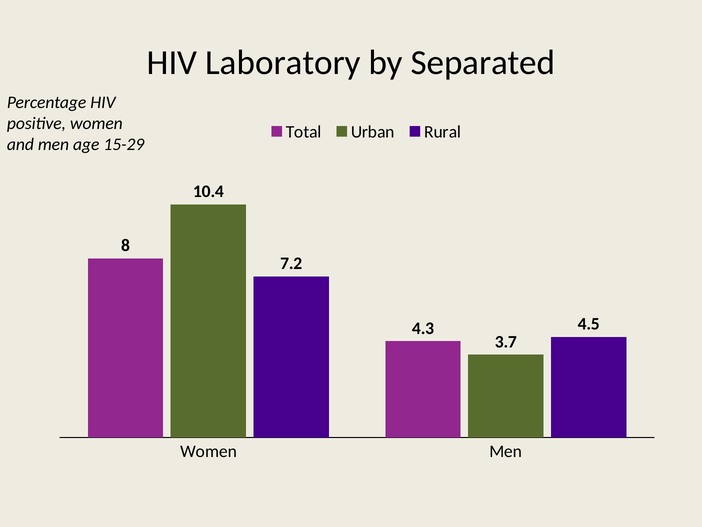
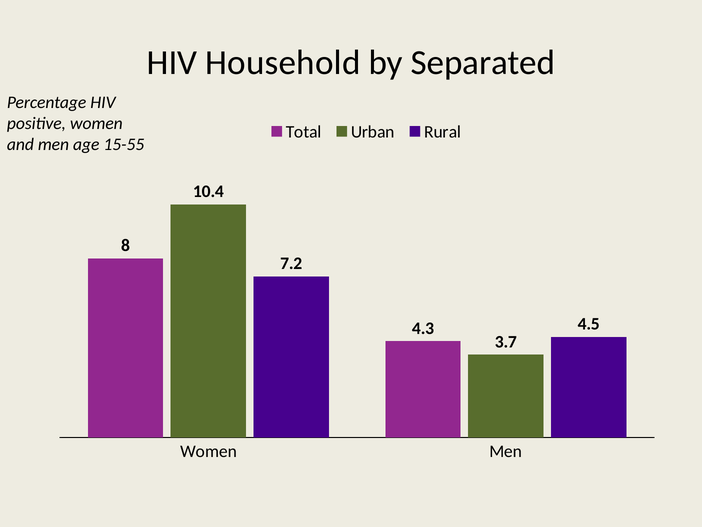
Laboratory: Laboratory -> Household
15-29: 15-29 -> 15-55
